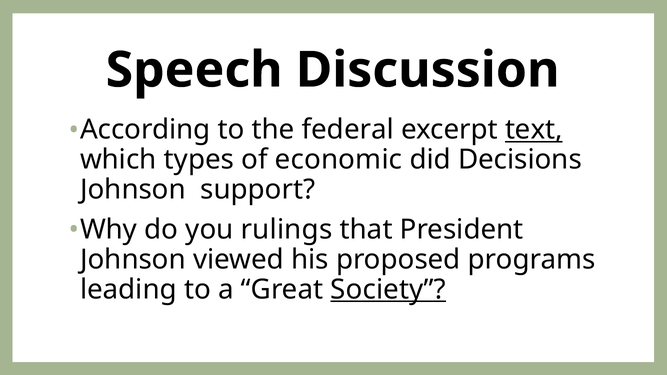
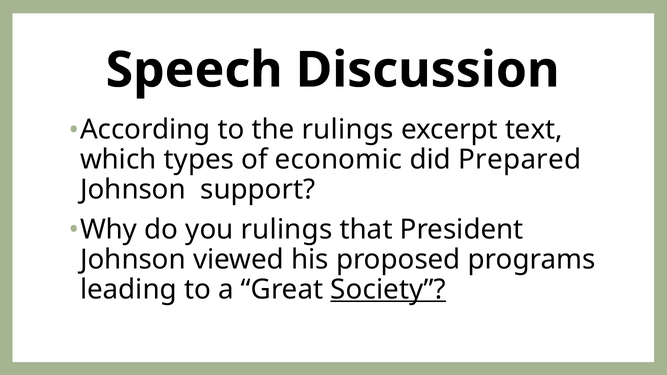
the federal: federal -> rulings
text underline: present -> none
Decisions: Decisions -> Prepared
